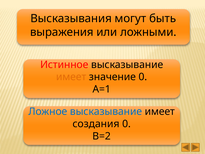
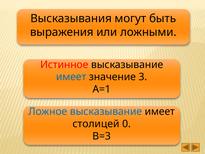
имеет at (71, 77) colour: orange -> blue
значение 0: 0 -> 3
создания: создания -> столицей
В=2: В=2 -> В=3
